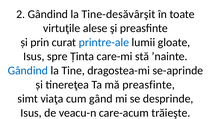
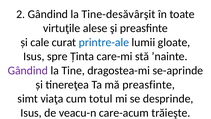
prin: prin -> cale
Gândind at (28, 70) colour: blue -> purple
gând: gând -> totul
